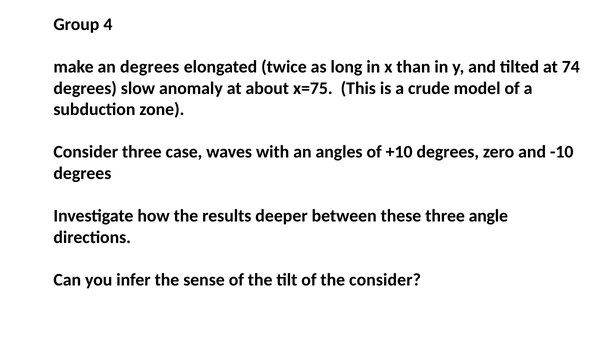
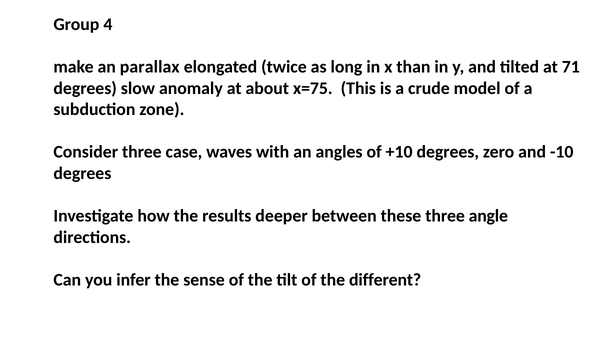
an degrees: degrees -> parallax
74: 74 -> 71
the consider: consider -> different
